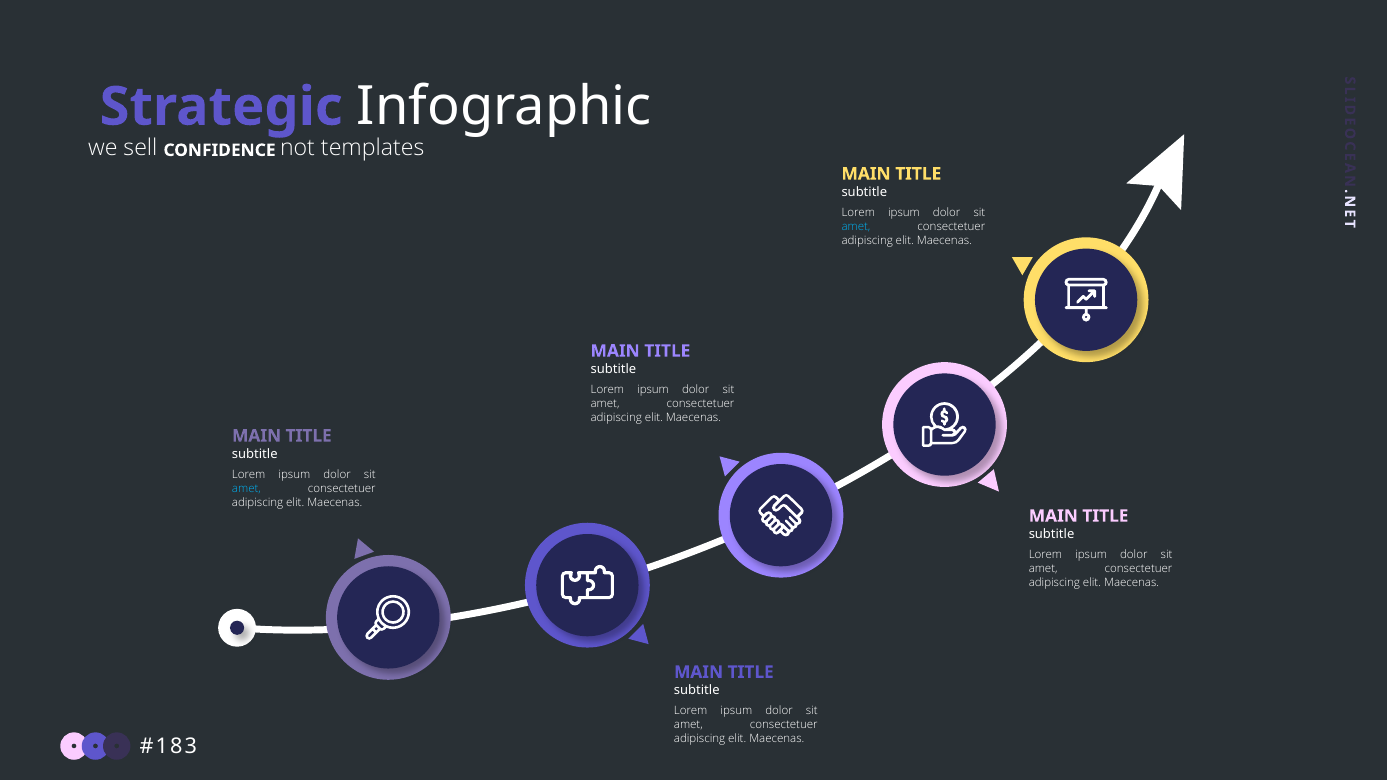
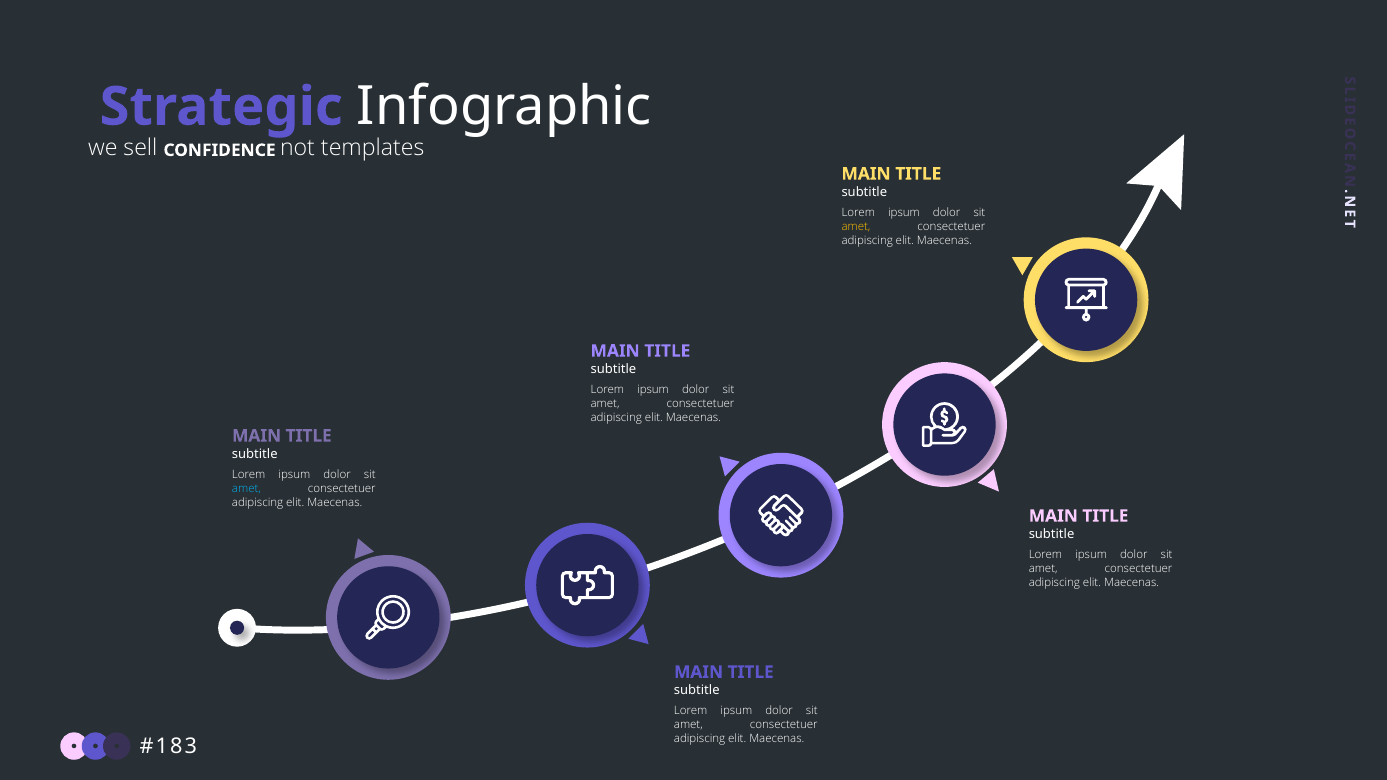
amet at (856, 227) colour: light blue -> yellow
